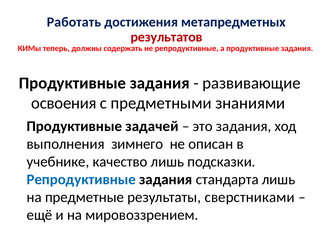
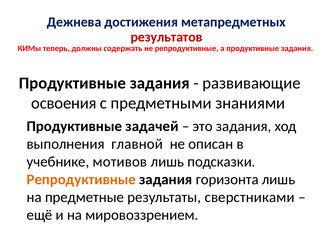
Работать: Работать -> Дежнева
зимнего: зимнего -> главной
качество: качество -> мотивов
Репродуктивные at (81, 179) colour: blue -> orange
стандарта: стандарта -> горизонта
